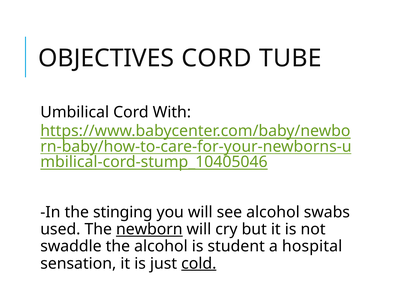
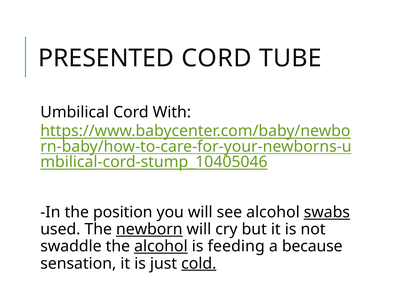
OBJECTIVES: OBJECTIVES -> PRESENTED
stinging: stinging -> position
swabs underline: none -> present
alcohol at (161, 247) underline: none -> present
student: student -> feeding
hospital: hospital -> because
